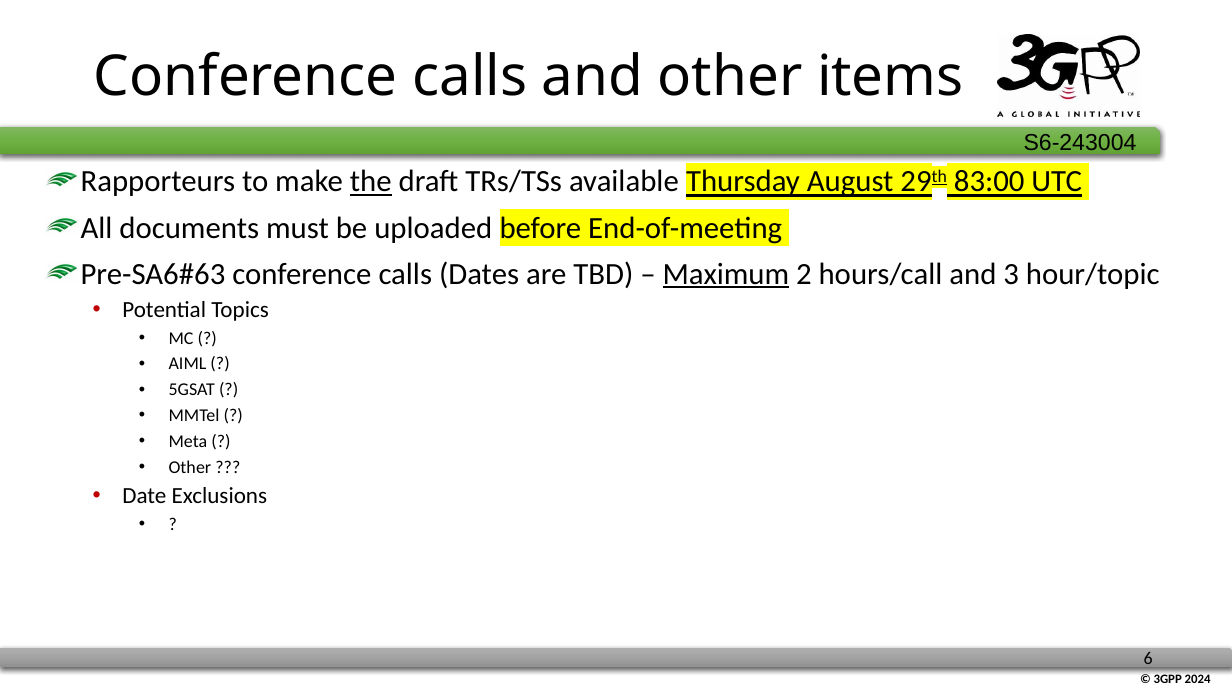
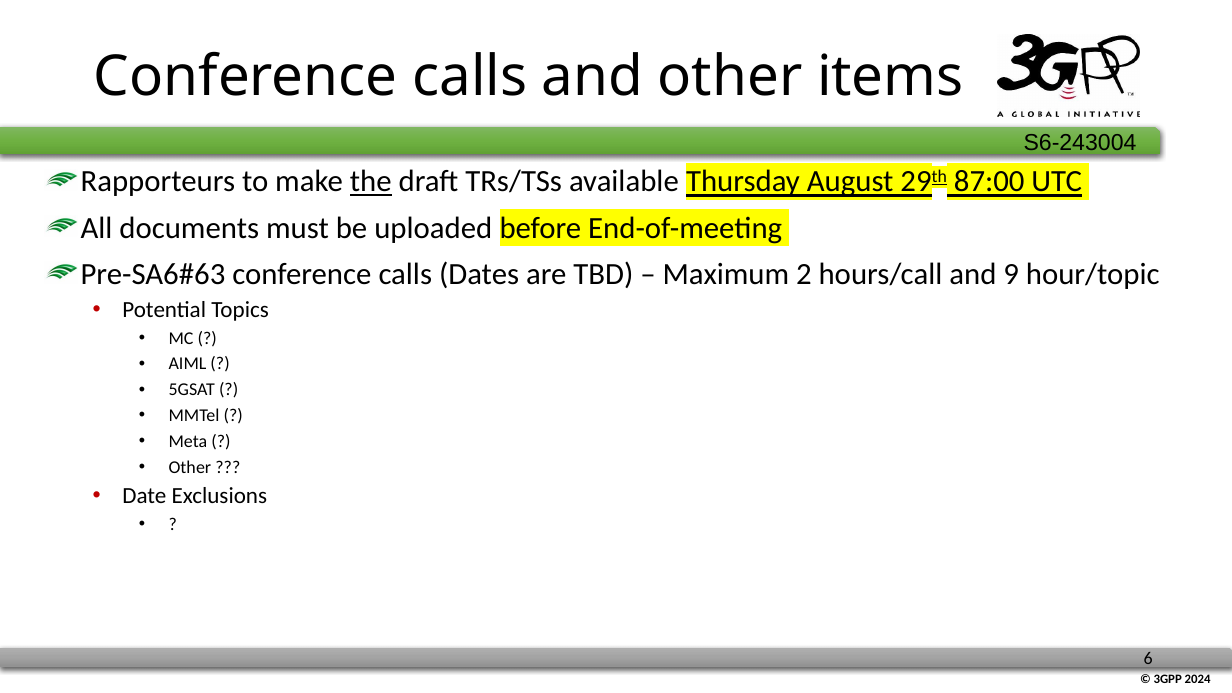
83:00: 83:00 -> 87:00
Maximum underline: present -> none
3: 3 -> 9
